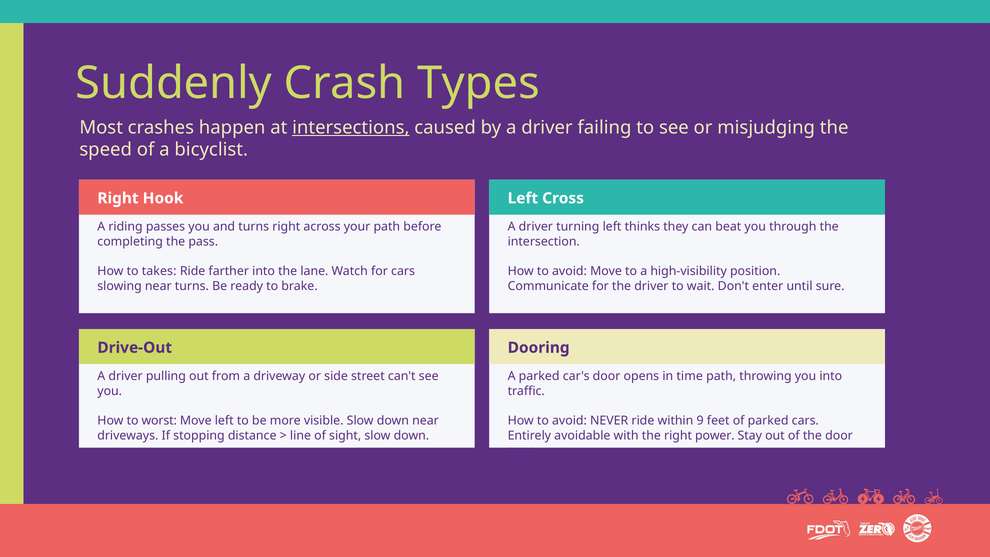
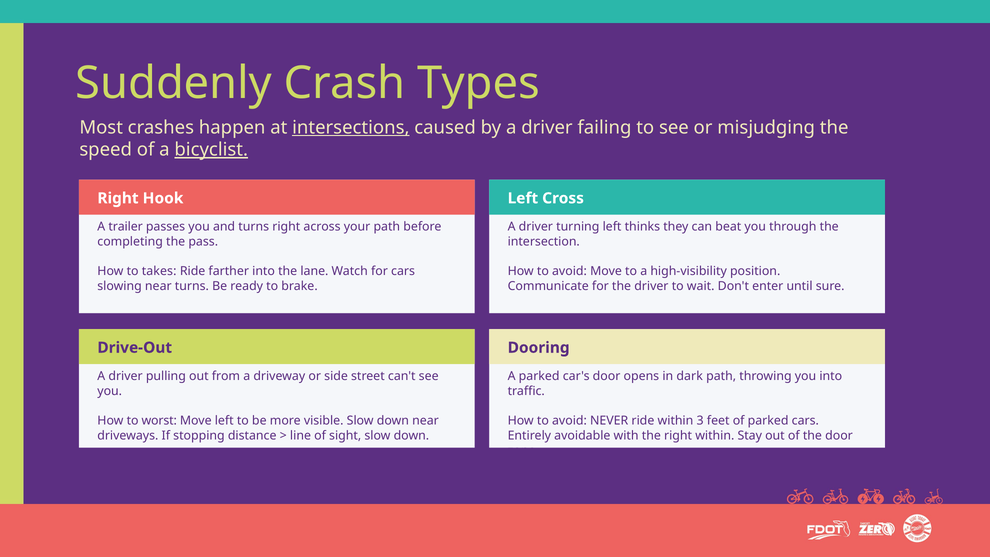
bicyclist underline: none -> present
riding: riding -> trailer
time: time -> dark
9: 9 -> 3
right power: power -> within
